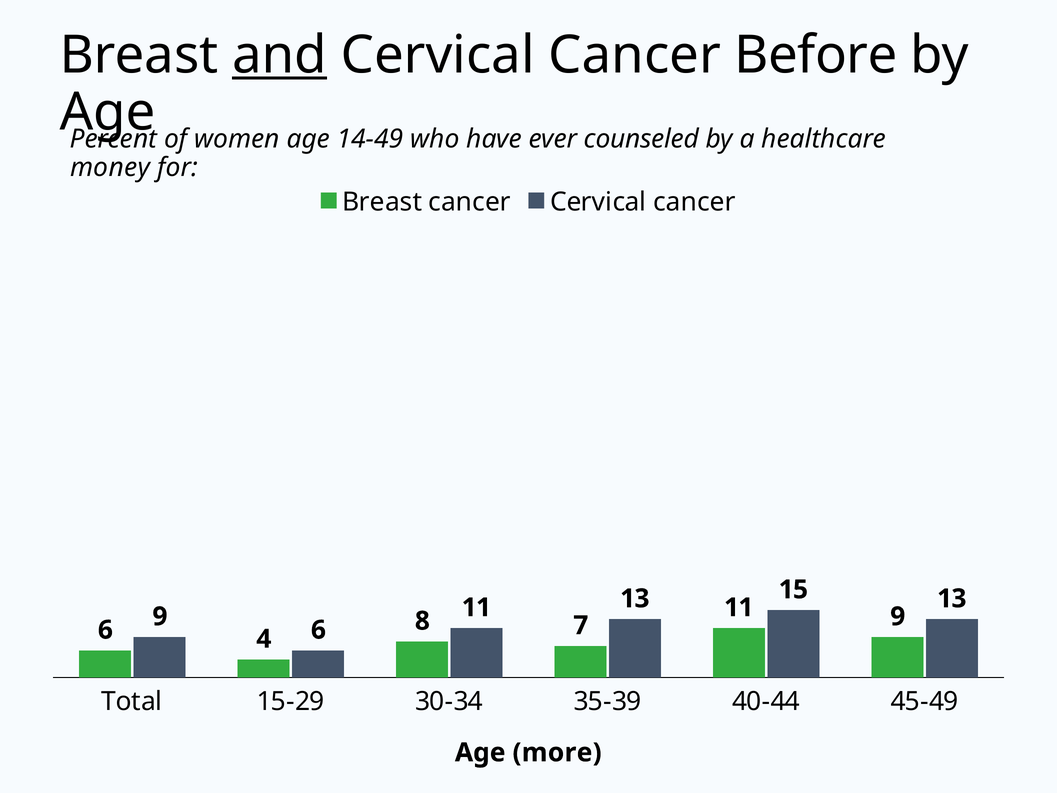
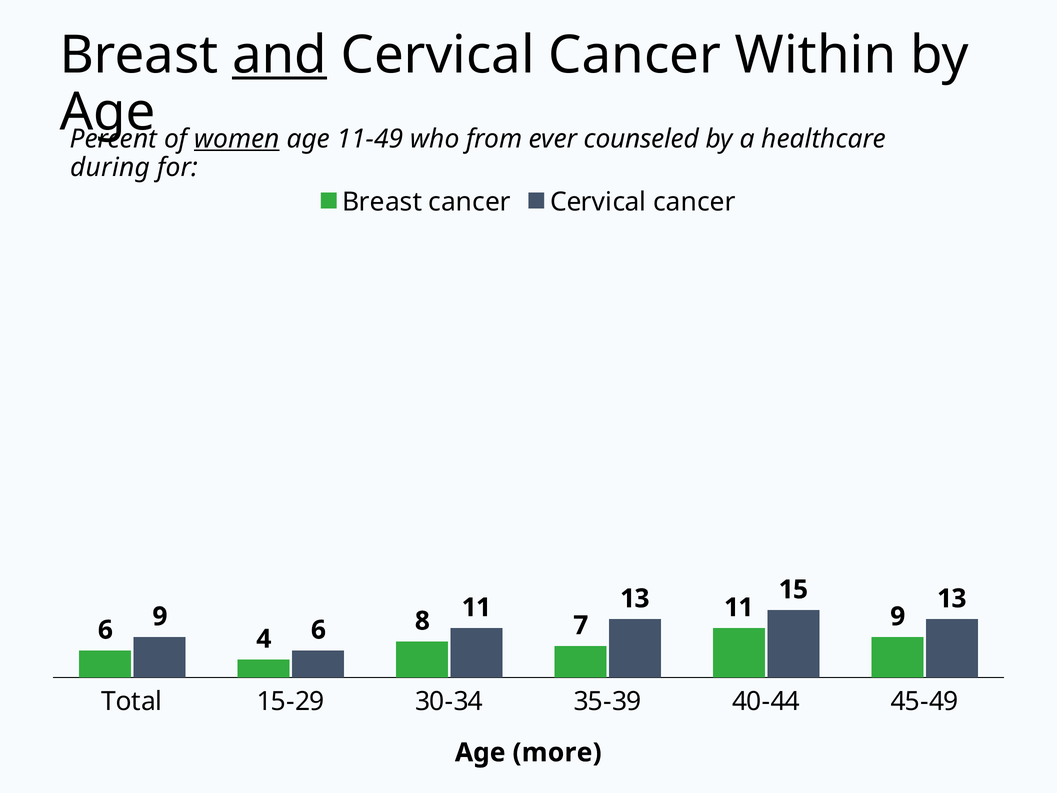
Before: Before -> Within
women underline: none -> present
14-49: 14-49 -> 11-49
have: have -> from
money: money -> during
